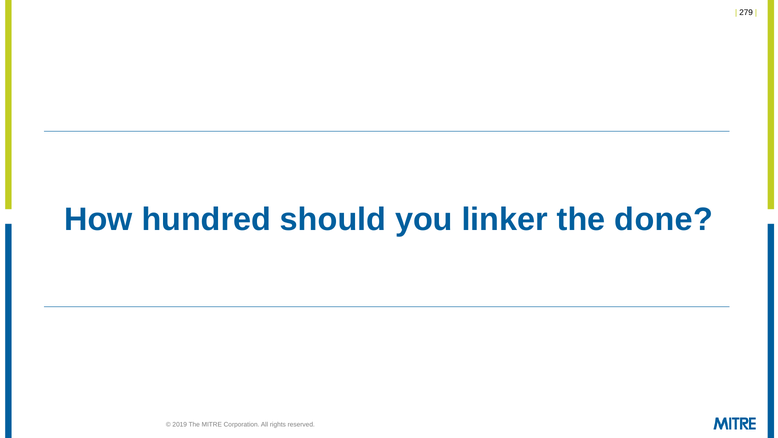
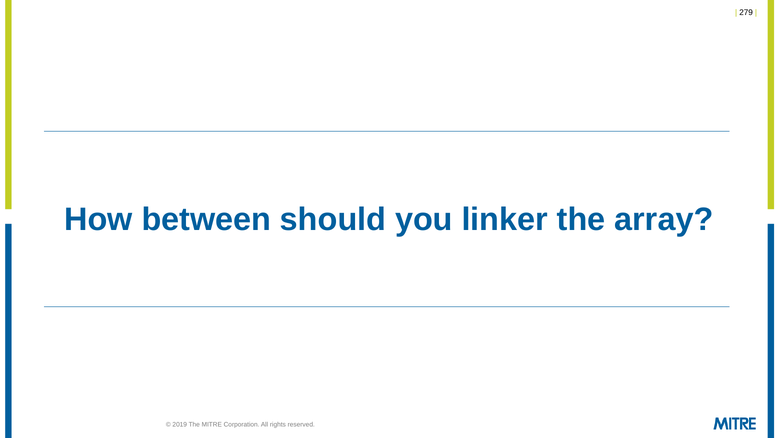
hundred: hundred -> between
done: done -> array
